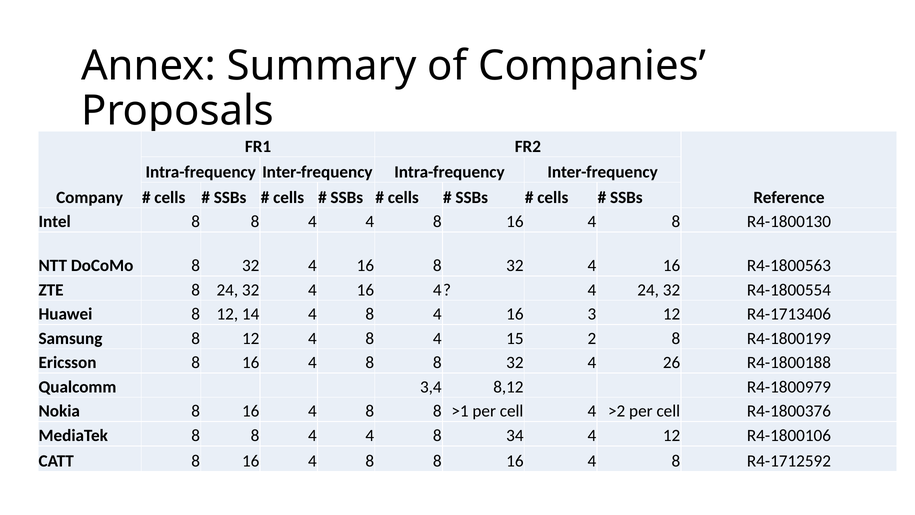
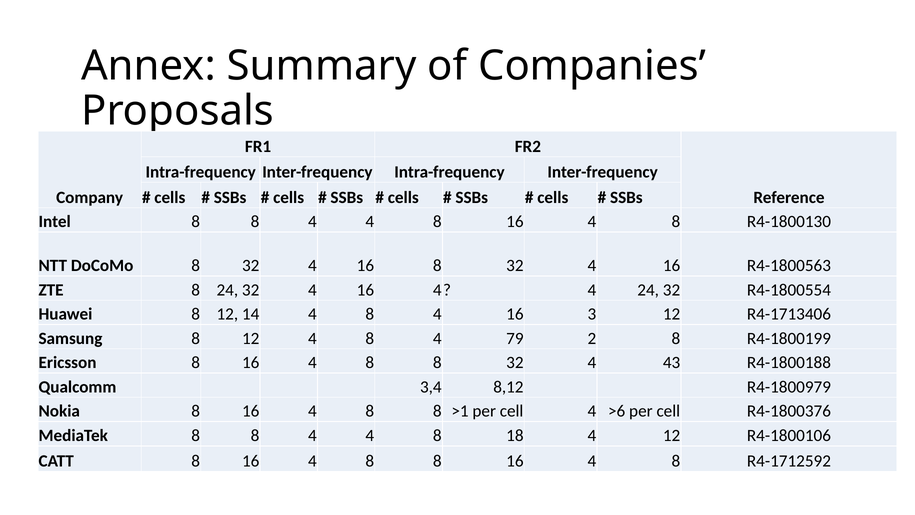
15: 15 -> 79
26: 26 -> 43
>2: >2 -> >6
34: 34 -> 18
